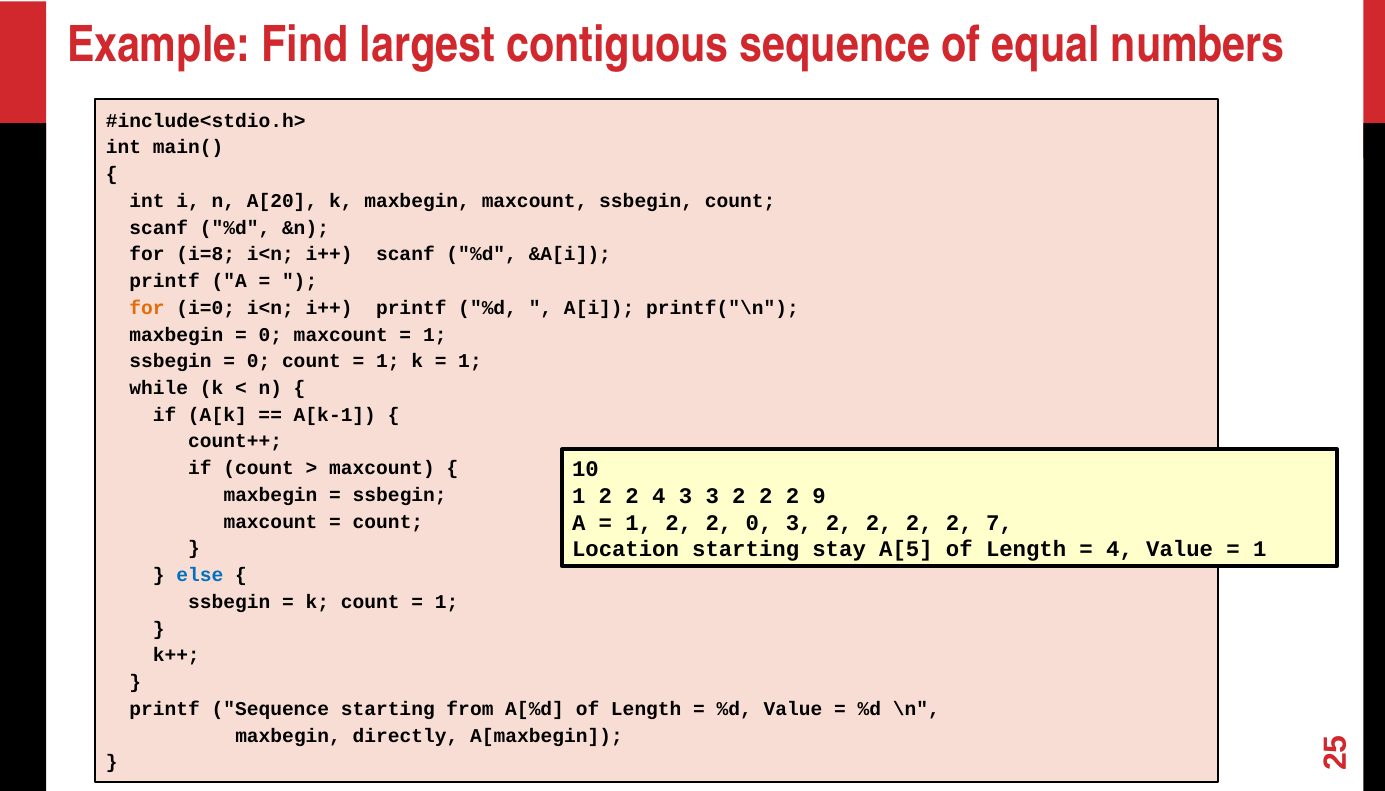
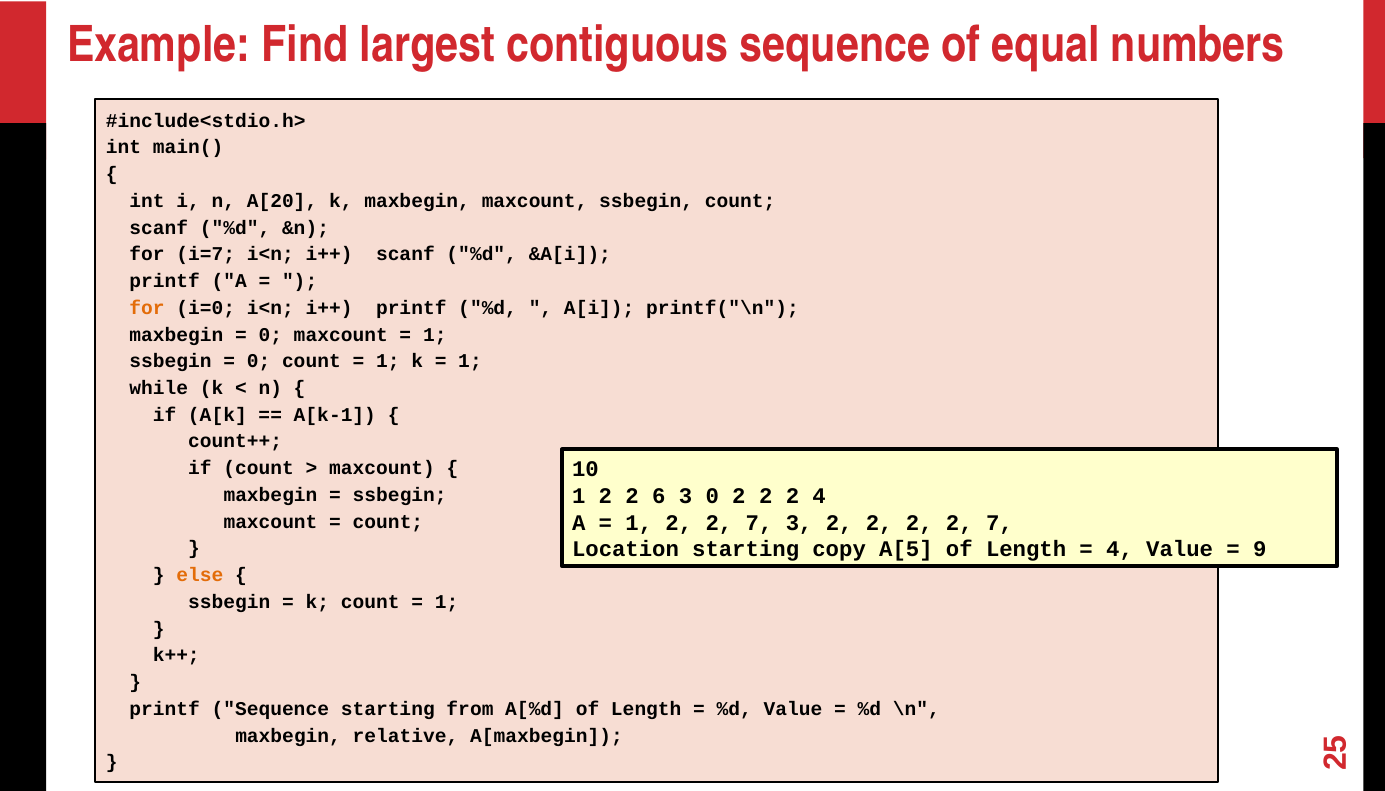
i=8: i=8 -> i=7
2 4: 4 -> 6
3 3: 3 -> 0
2 9: 9 -> 4
1 2 2 0: 0 -> 7
stay: stay -> copy
1 at (1260, 550): 1 -> 9
else colour: blue -> orange
directly: directly -> relative
